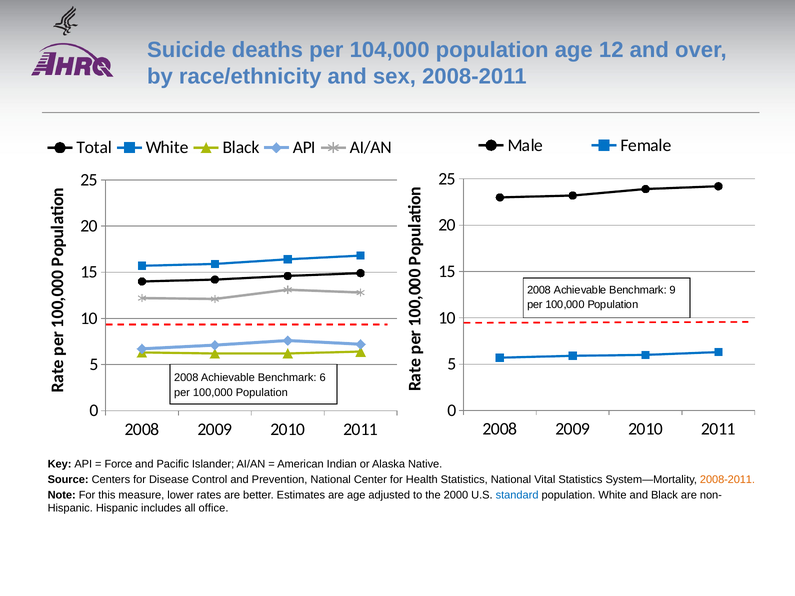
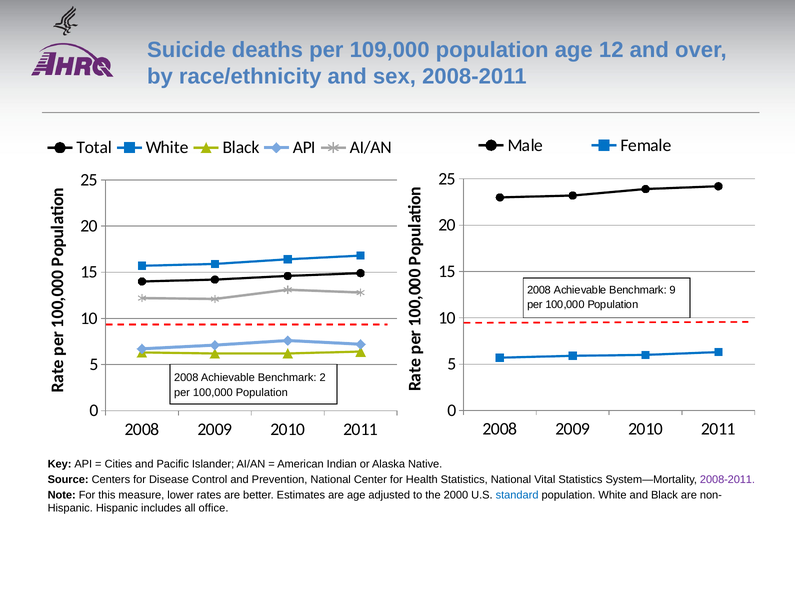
104,000: 104,000 -> 109,000
6: 6 -> 2
Force: Force -> Cities
2008-2011 at (727, 480) colour: orange -> purple
